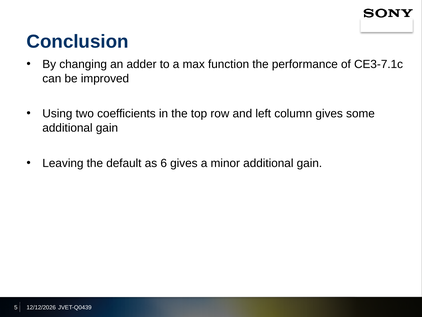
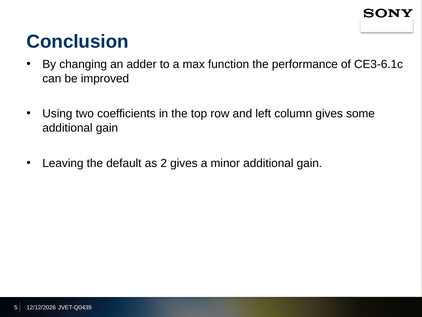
CE3-7.1c: CE3-7.1c -> CE3-6.1c
6: 6 -> 2
